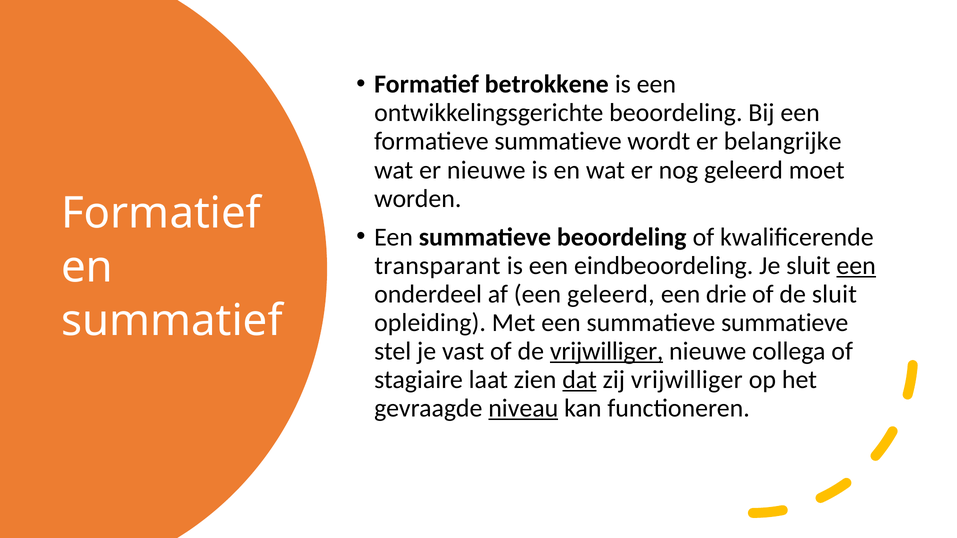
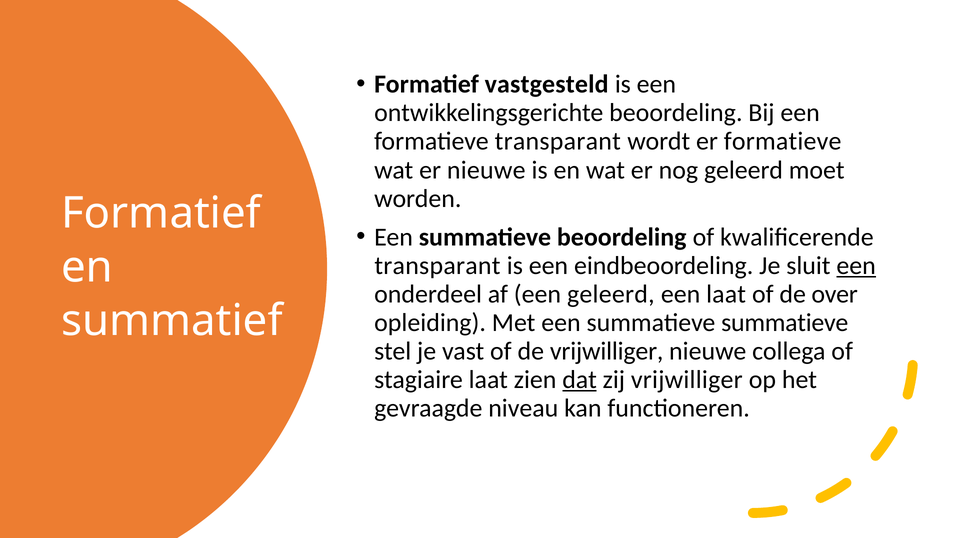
betrokkene: betrokkene -> vastgesteld
formatieve summatieve: summatieve -> transparant
er belangrijke: belangrijke -> formatieve
een drie: drie -> laat
de sluit: sluit -> over
vrijwilliger at (607, 351) underline: present -> none
niveau underline: present -> none
